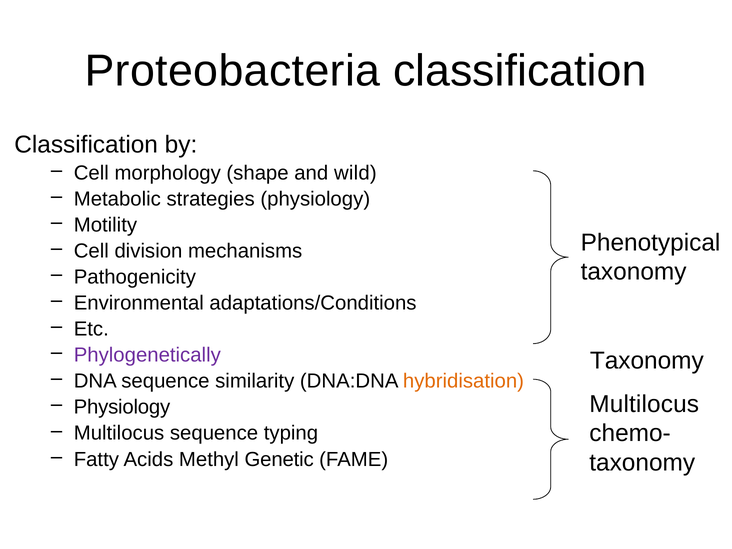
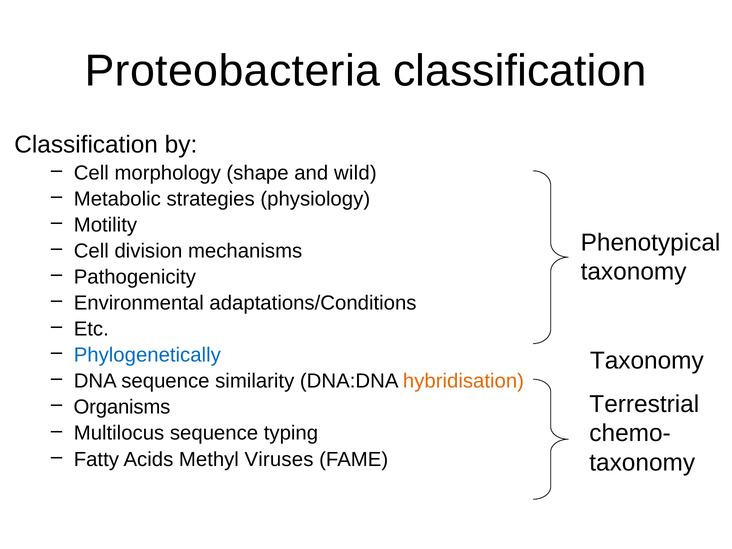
Phylogenetically colour: purple -> blue
Multilocus at (644, 404): Multilocus -> Terrestrial
Physiology at (122, 407): Physiology -> Organisms
Genetic: Genetic -> Viruses
